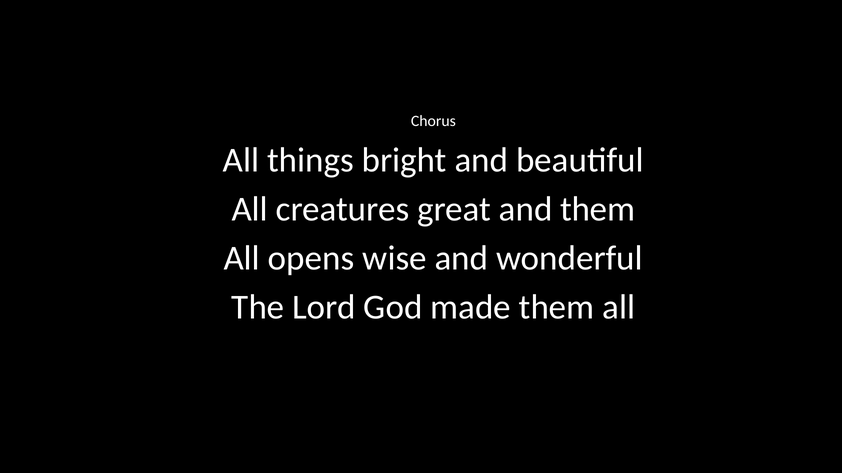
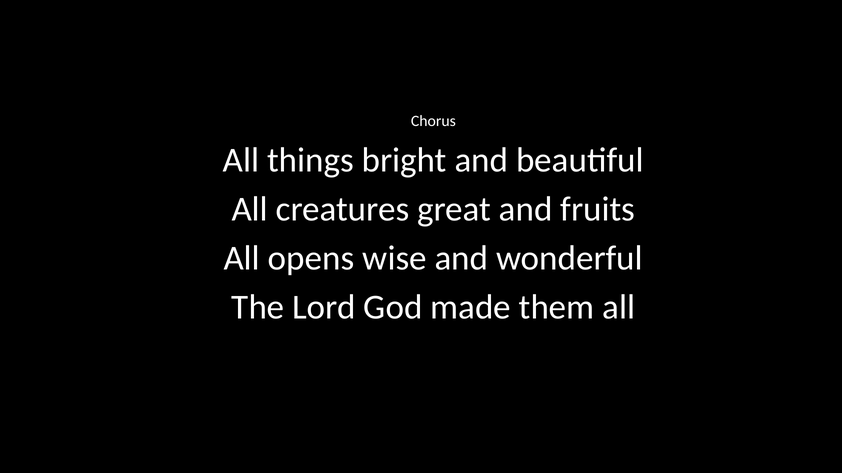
and them: them -> fruits
